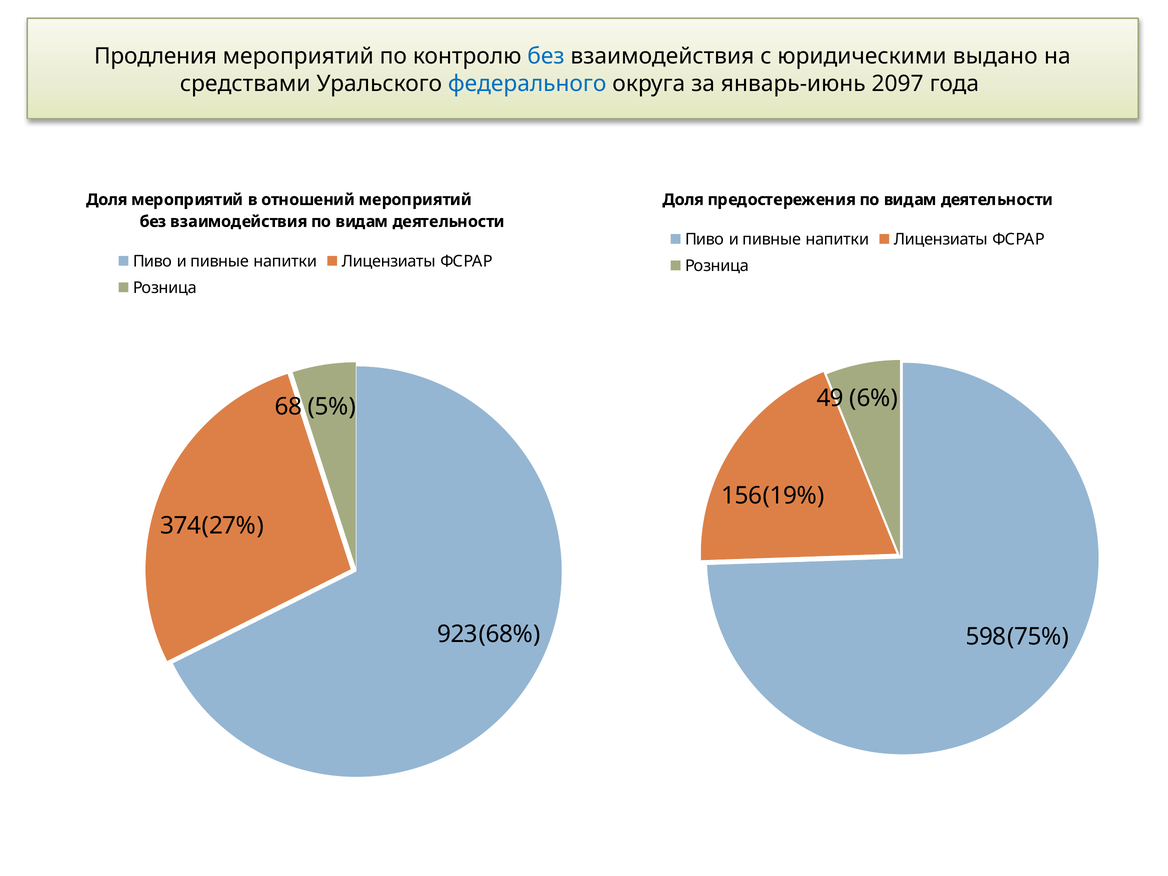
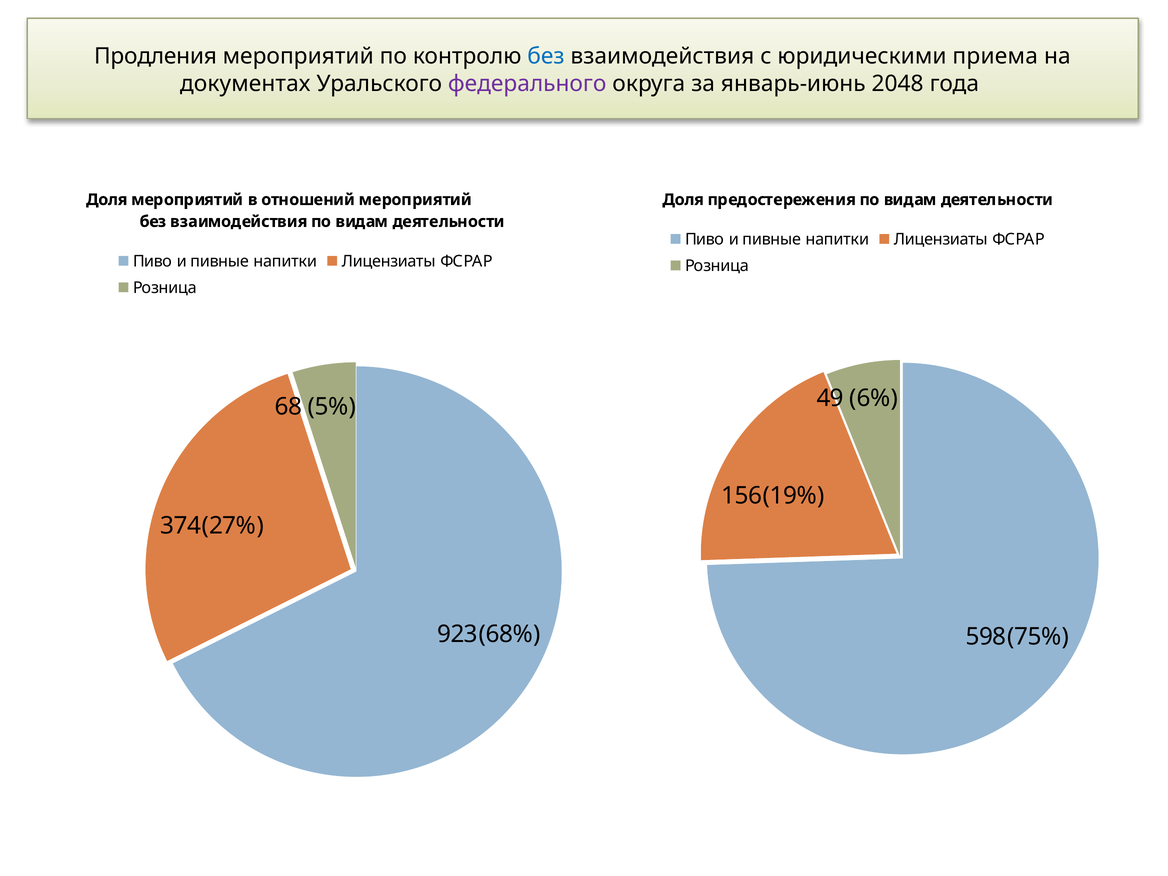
выдано: выдано -> приема
средствами: средствами -> документах
федерального colour: blue -> purple
2097: 2097 -> 2048
